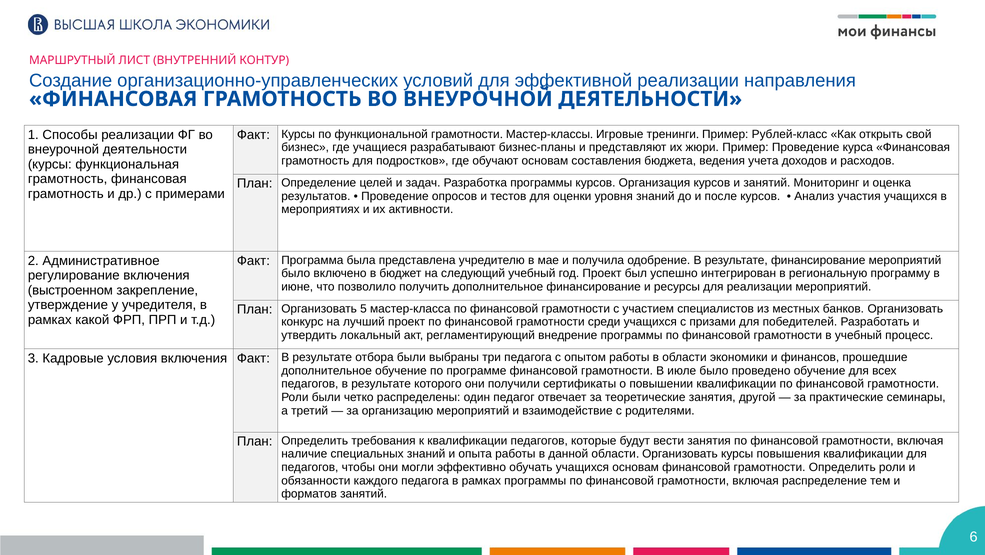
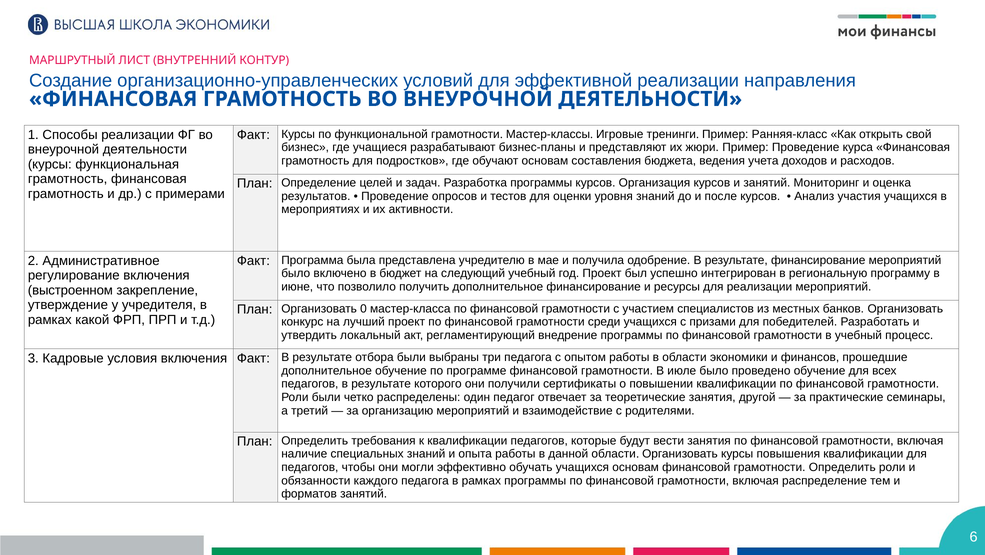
Рублей-класс: Рублей-класс -> Ранняя-класс
5: 5 -> 0
